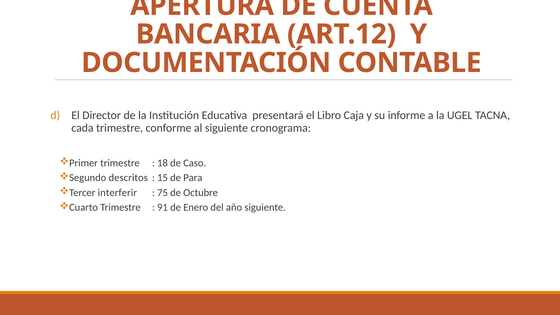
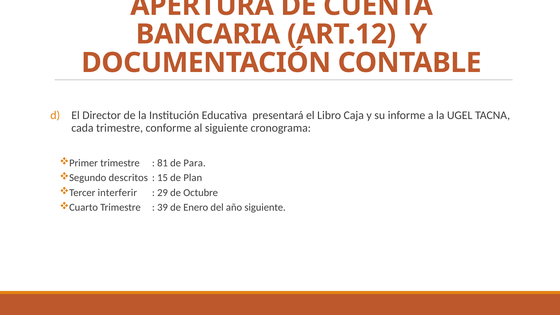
18: 18 -> 81
Caso: Caso -> Para
Para: Para -> Plan
75: 75 -> 29
91: 91 -> 39
